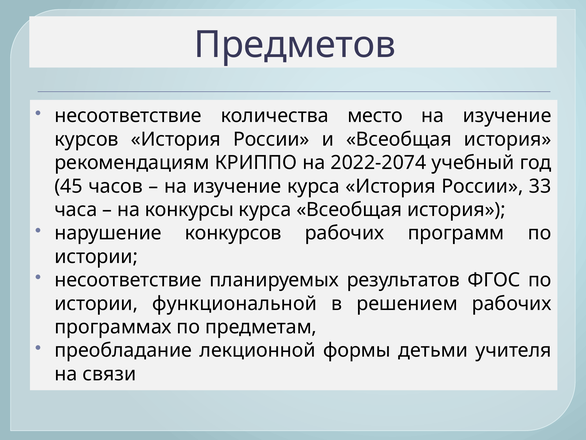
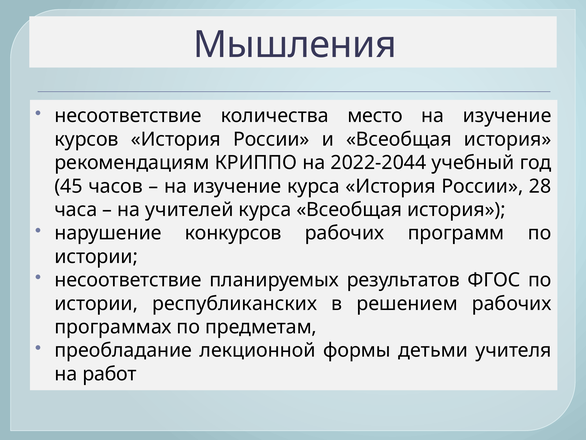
Предметов: Предметов -> Мышления
2022-2074: 2022-2074 -> 2022-2044
33: 33 -> 28
конкурсы: конкурсы -> учителей
функциональной: функциональной -> республиканских
связи: связи -> работ
